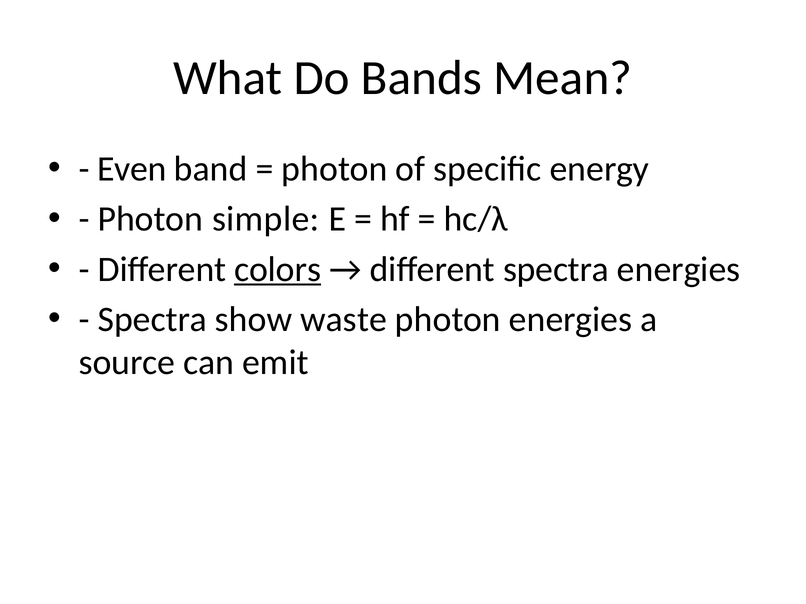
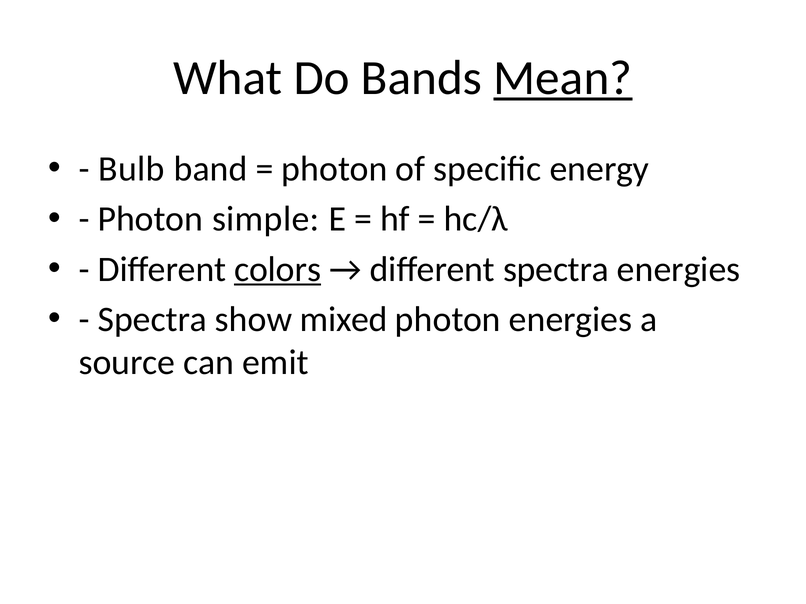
Mean underline: none -> present
Even: Even -> Bulb
waste: waste -> mixed
